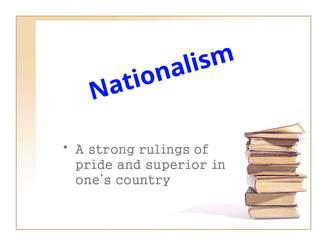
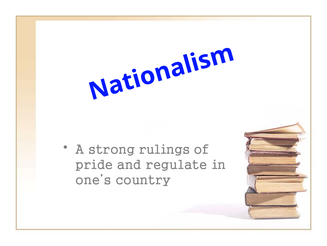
superior: superior -> regulate
